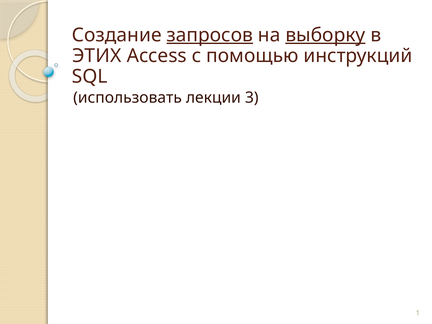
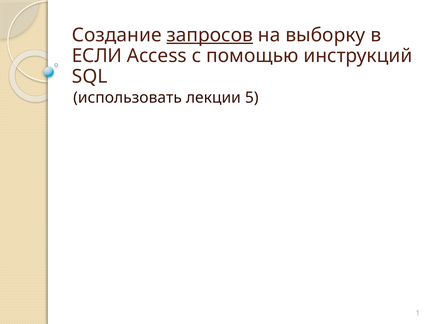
выборку underline: present -> none
ЭТИХ: ЭТИХ -> ЕСЛИ
3: 3 -> 5
